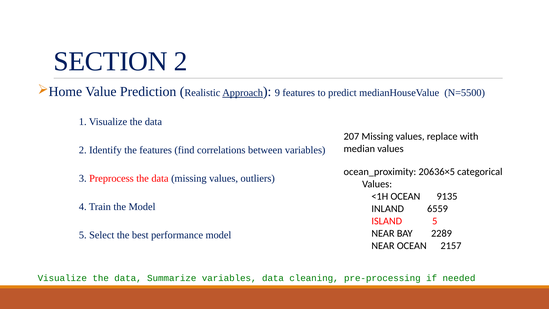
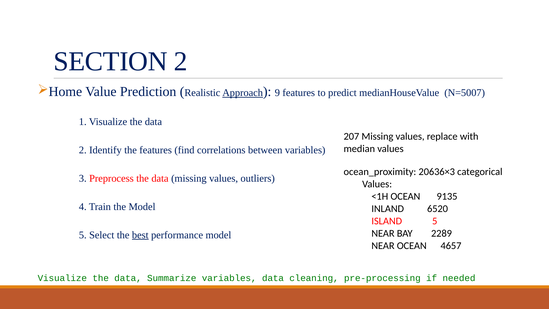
N=5500: N=5500 -> N=5007
20636×5: 20636×5 -> 20636×3
6559: 6559 -> 6520
best underline: none -> present
2157: 2157 -> 4657
